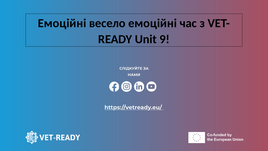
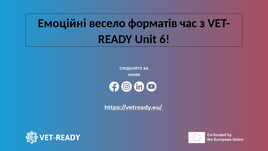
весело емоційні: емоційні -> форматів
9: 9 -> 6
